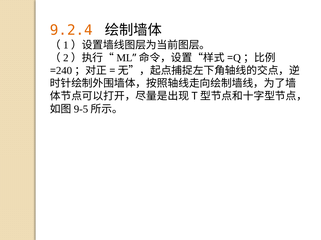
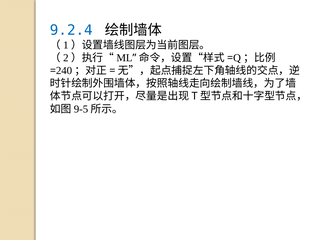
9.2.4 colour: orange -> blue
